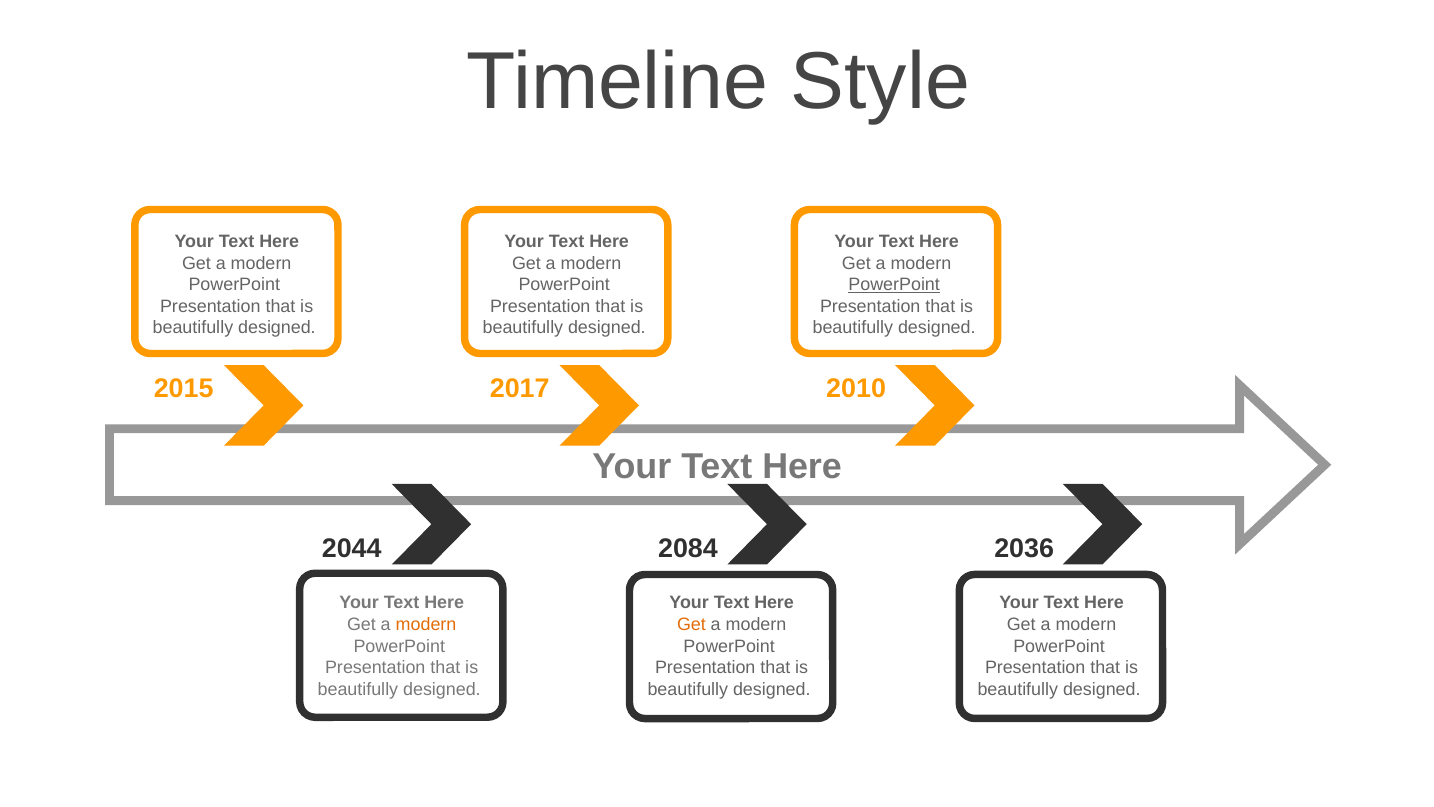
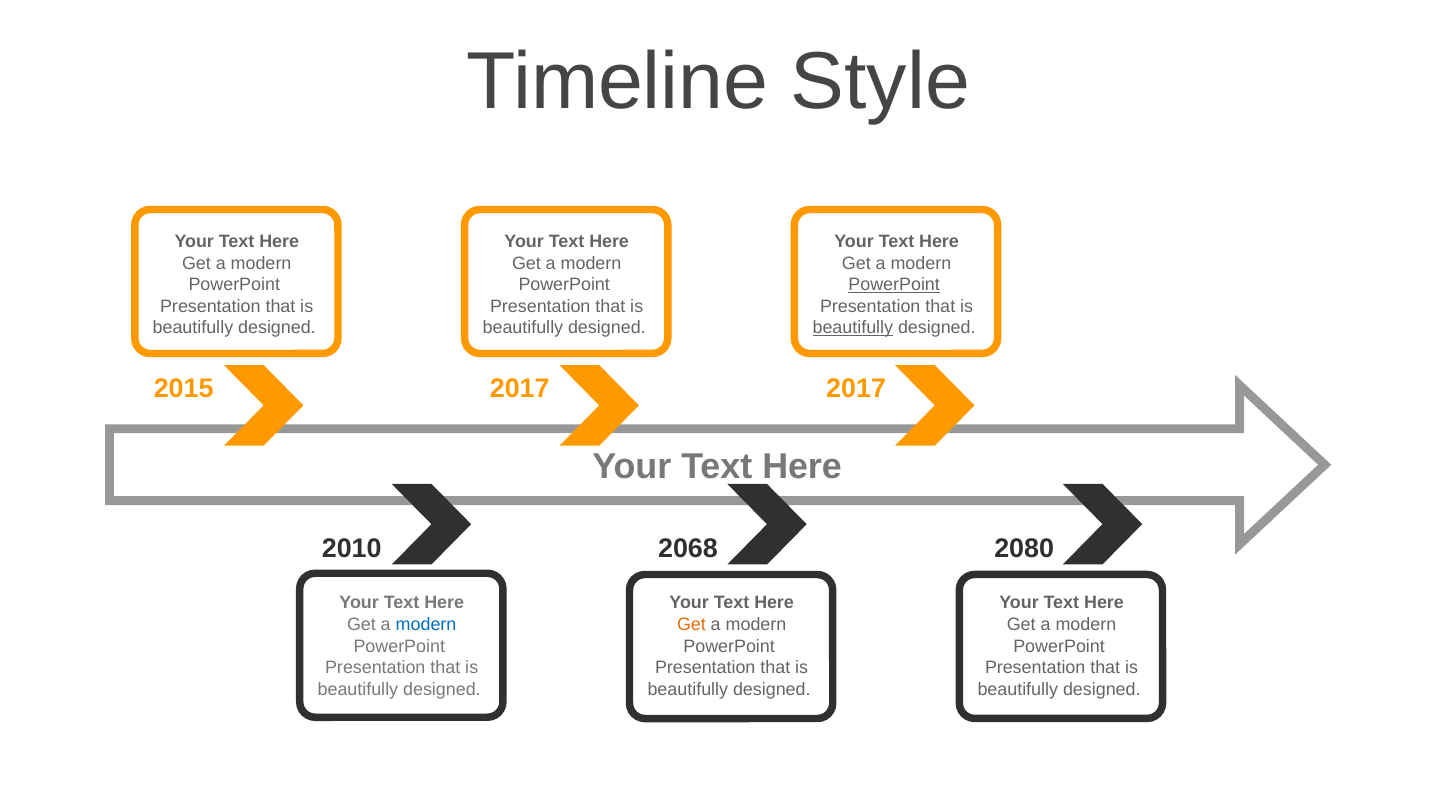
beautifully at (853, 328) underline: none -> present
2010 at (856, 388): 2010 -> 2017
2036: 2036 -> 2080
2044: 2044 -> 2010
2084: 2084 -> 2068
modern at (426, 625) colour: orange -> blue
